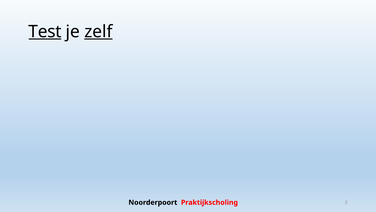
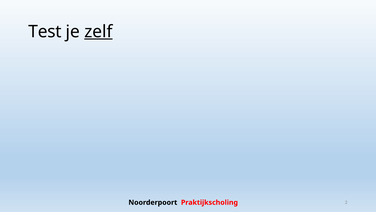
Test underline: present -> none
